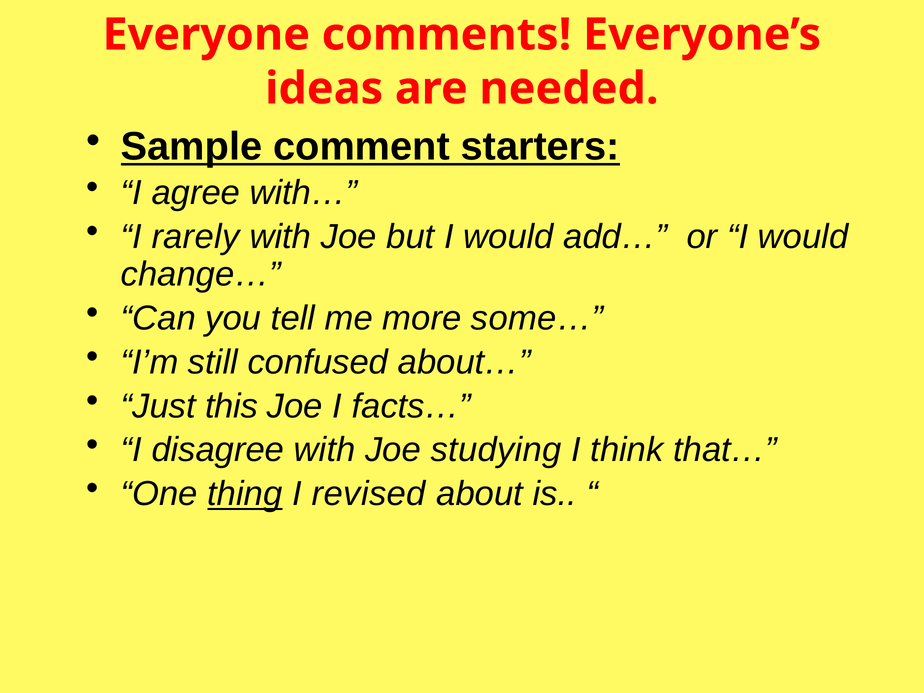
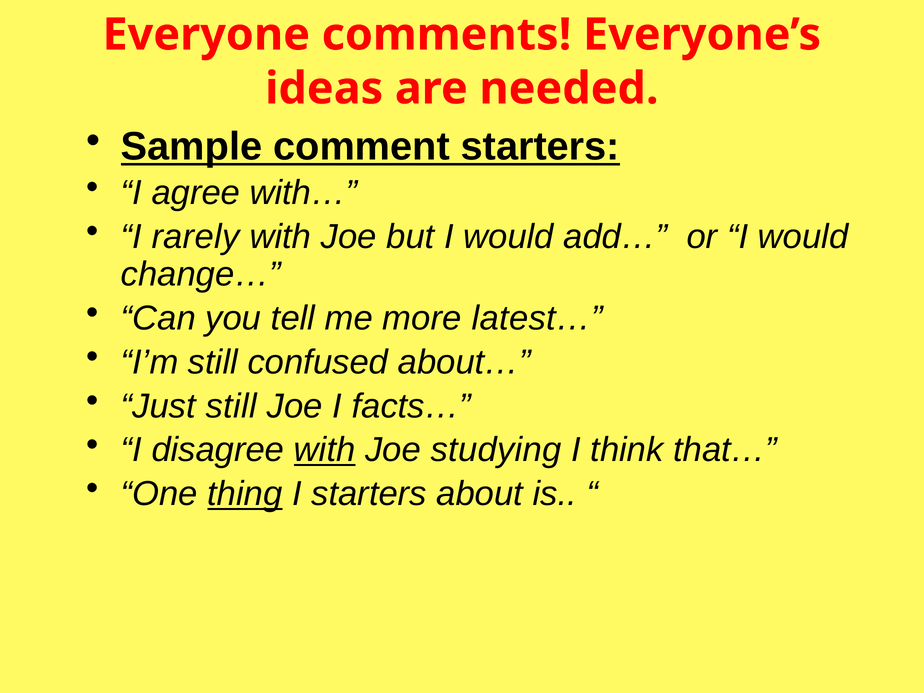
some…: some… -> latest…
Just this: this -> still
with at (325, 450) underline: none -> present
I revised: revised -> starters
